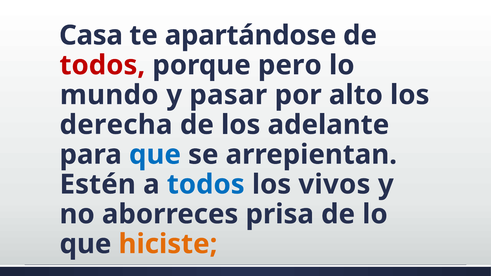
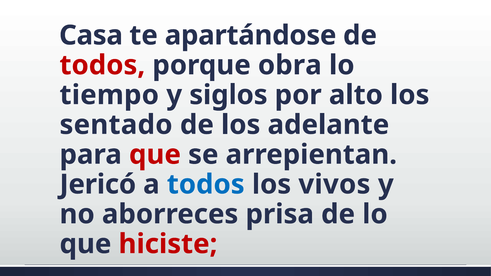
pero: pero -> obra
mundo: mundo -> tiempo
pasar: pasar -> siglos
derecha: derecha -> sentado
que at (155, 155) colour: blue -> red
Estén: Estén -> Jericó
hiciste colour: orange -> red
